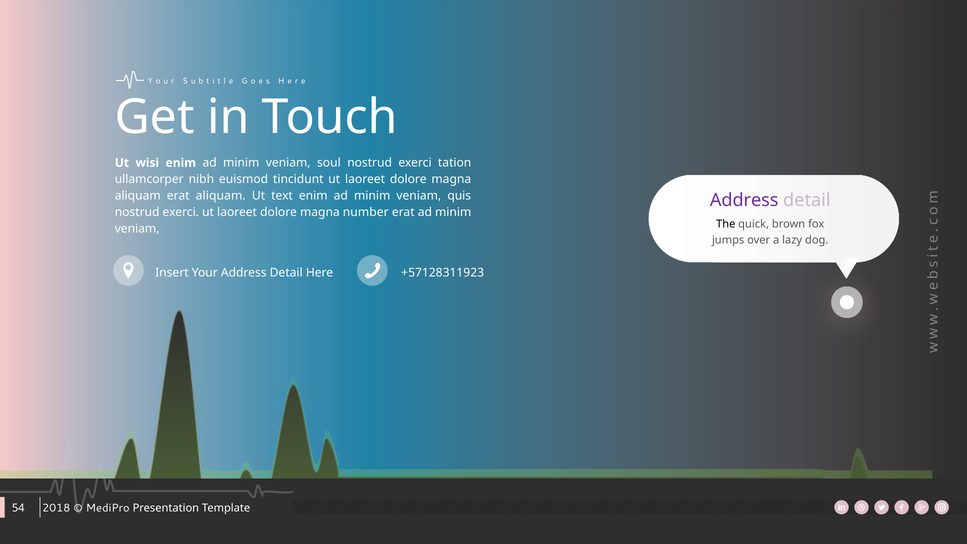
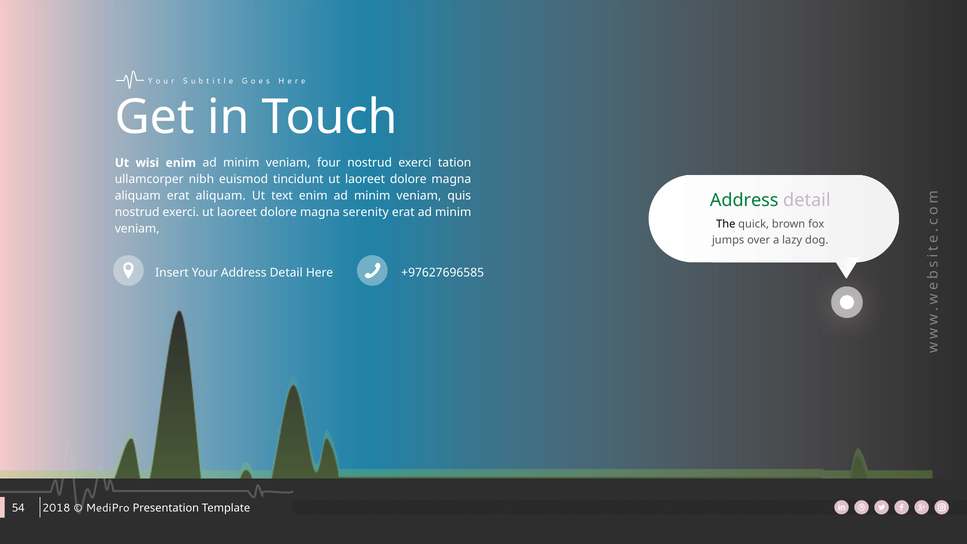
soul: soul -> four
Address at (744, 200) colour: purple -> green
number: number -> serenity
+57128311923: +57128311923 -> +97627696585
